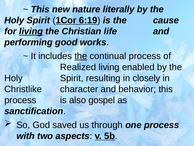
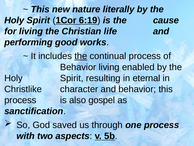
living at (31, 31) underline: present -> none
Realized at (78, 67): Realized -> Behavior
closely: closely -> eternal
